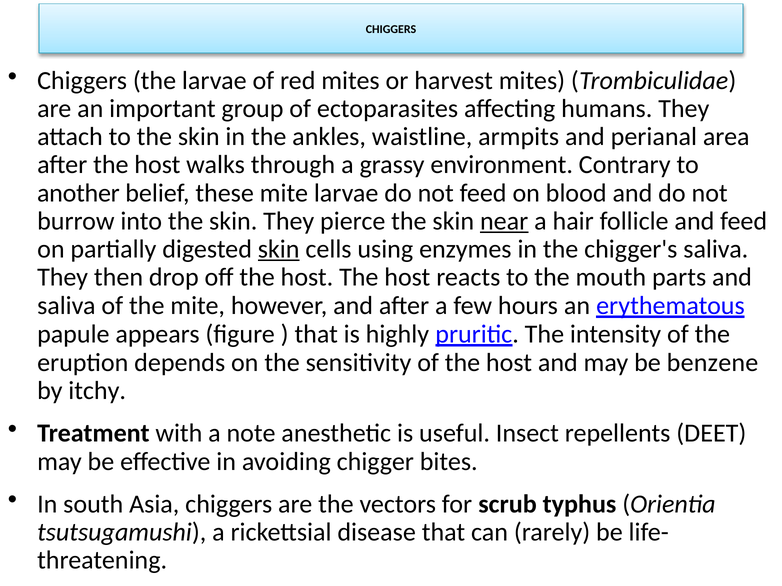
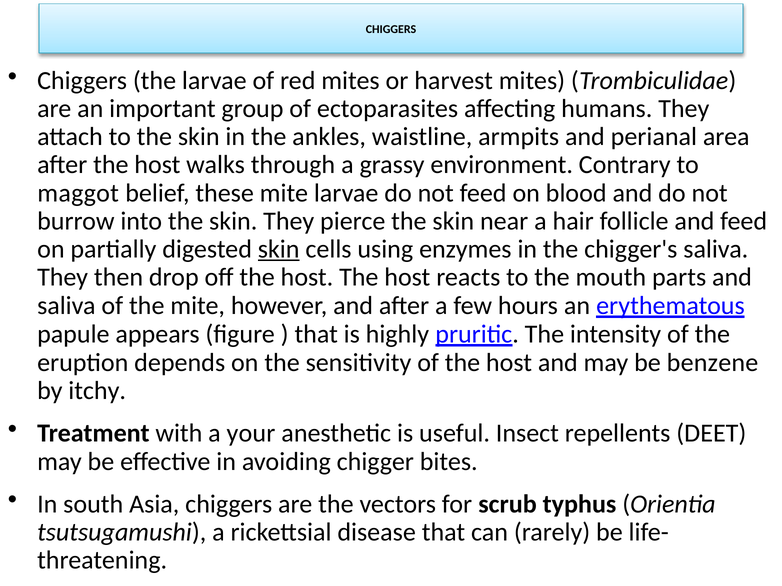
another: another -> maggot
near underline: present -> none
note: note -> your
